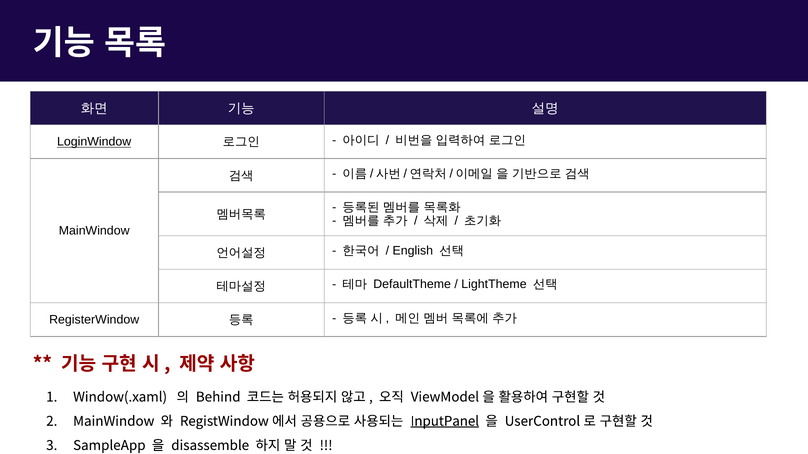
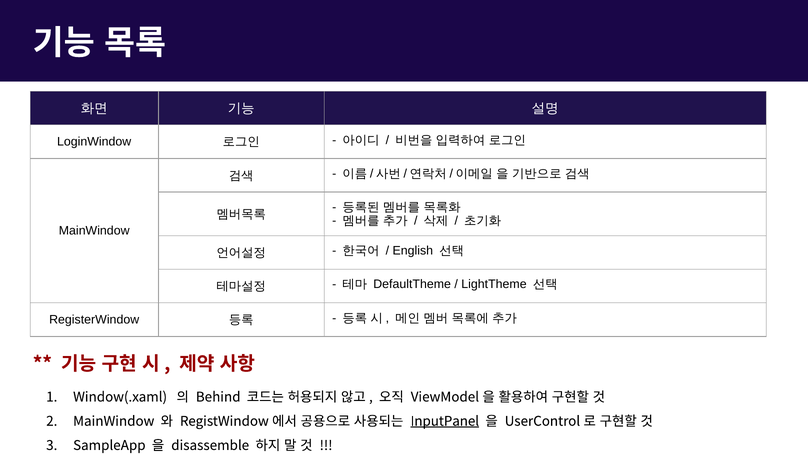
LoginWindow underline: present -> none
